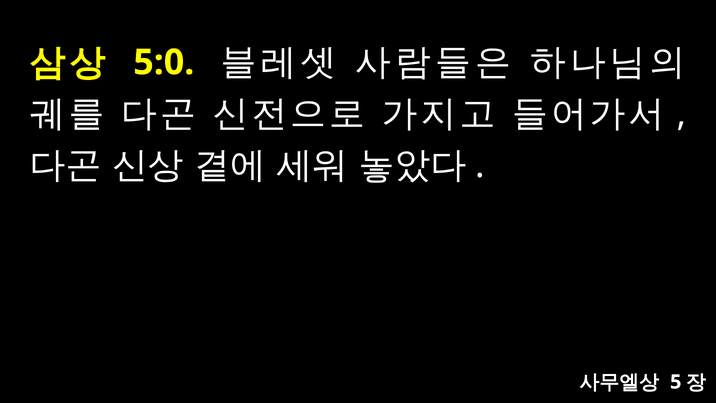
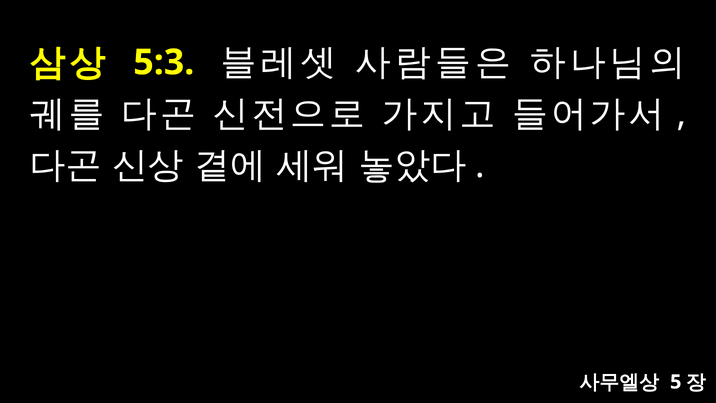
5:0: 5:0 -> 5:3
